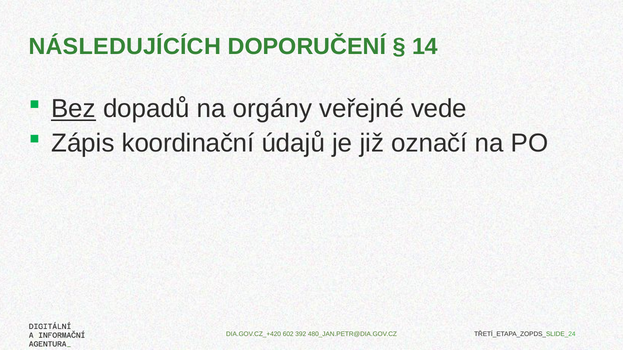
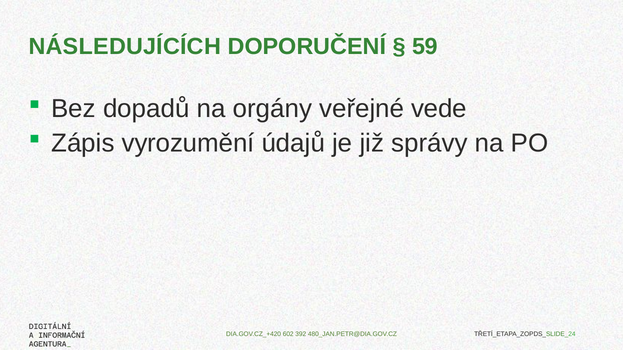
14: 14 -> 59
Bez underline: present -> none
koordinační: koordinační -> vyrozumění
označí: označí -> správy
